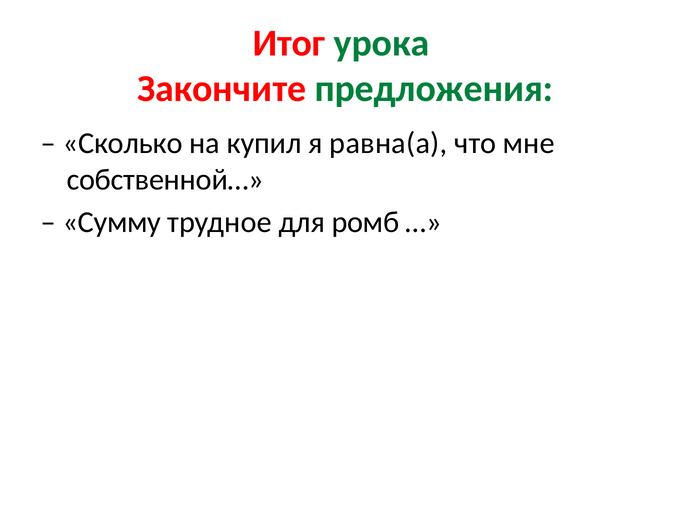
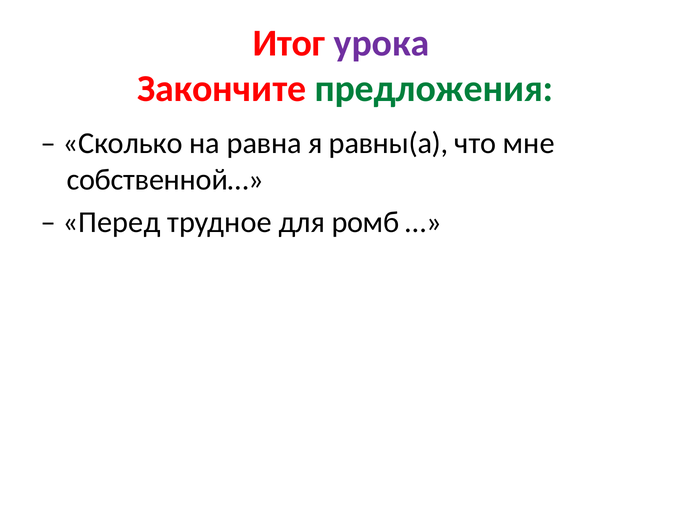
урока colour: green -> purple
купил: купил -> равна
равна(а: равна(а -> равны(а
Сумму: Сумму -> Перед
